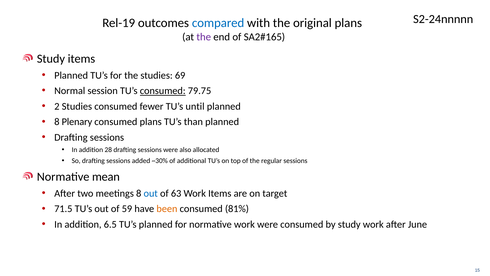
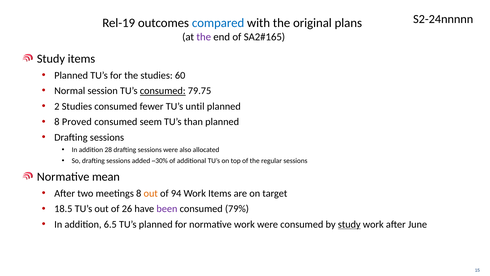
69: 69 -> 60
Plenary: Plenary -> Proved
consumed plans: plans -> seem
out at (151, 193) colour: blue -> orange
63: 63 -> 94
71.5: 71.5 -> 18.5
59: 59 -> 26
been colour: orange -> purple
81%: 81% -> 79%
study at (349, 224) underline: none -> present
